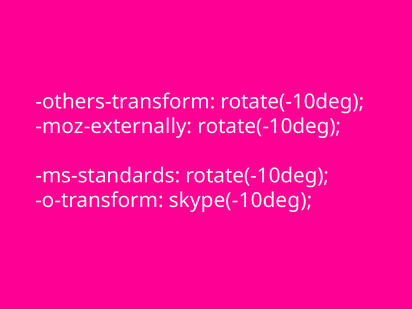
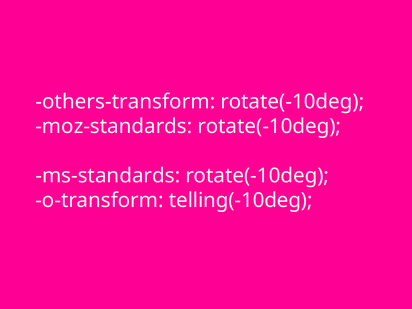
moz-externally: moz-externally -> moz-standards
skype(-10deg: skype(-10deg -> telling(-10deg
